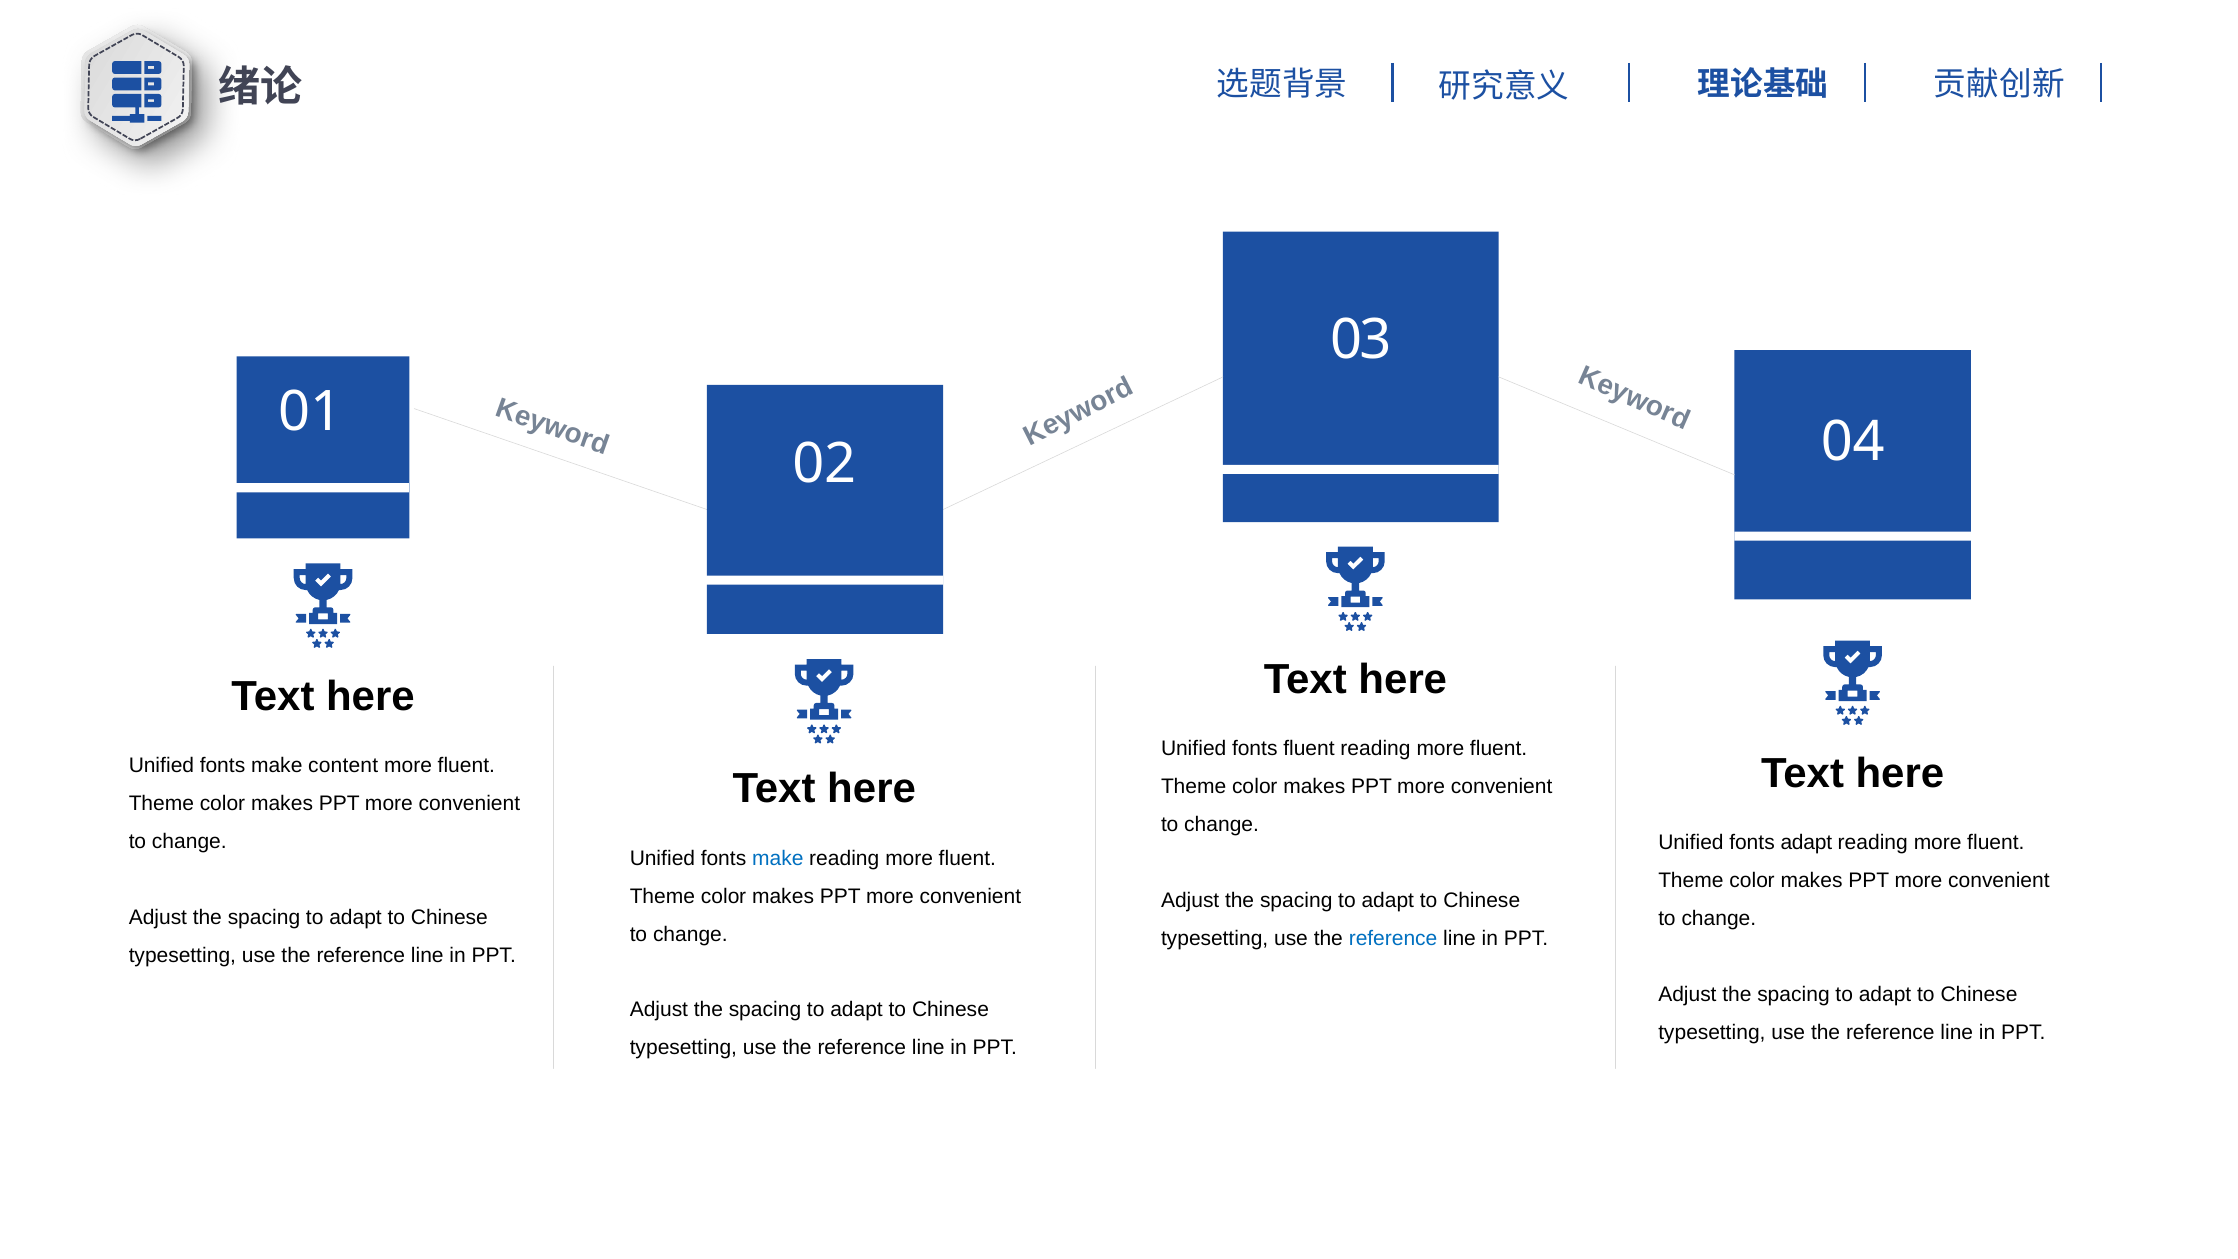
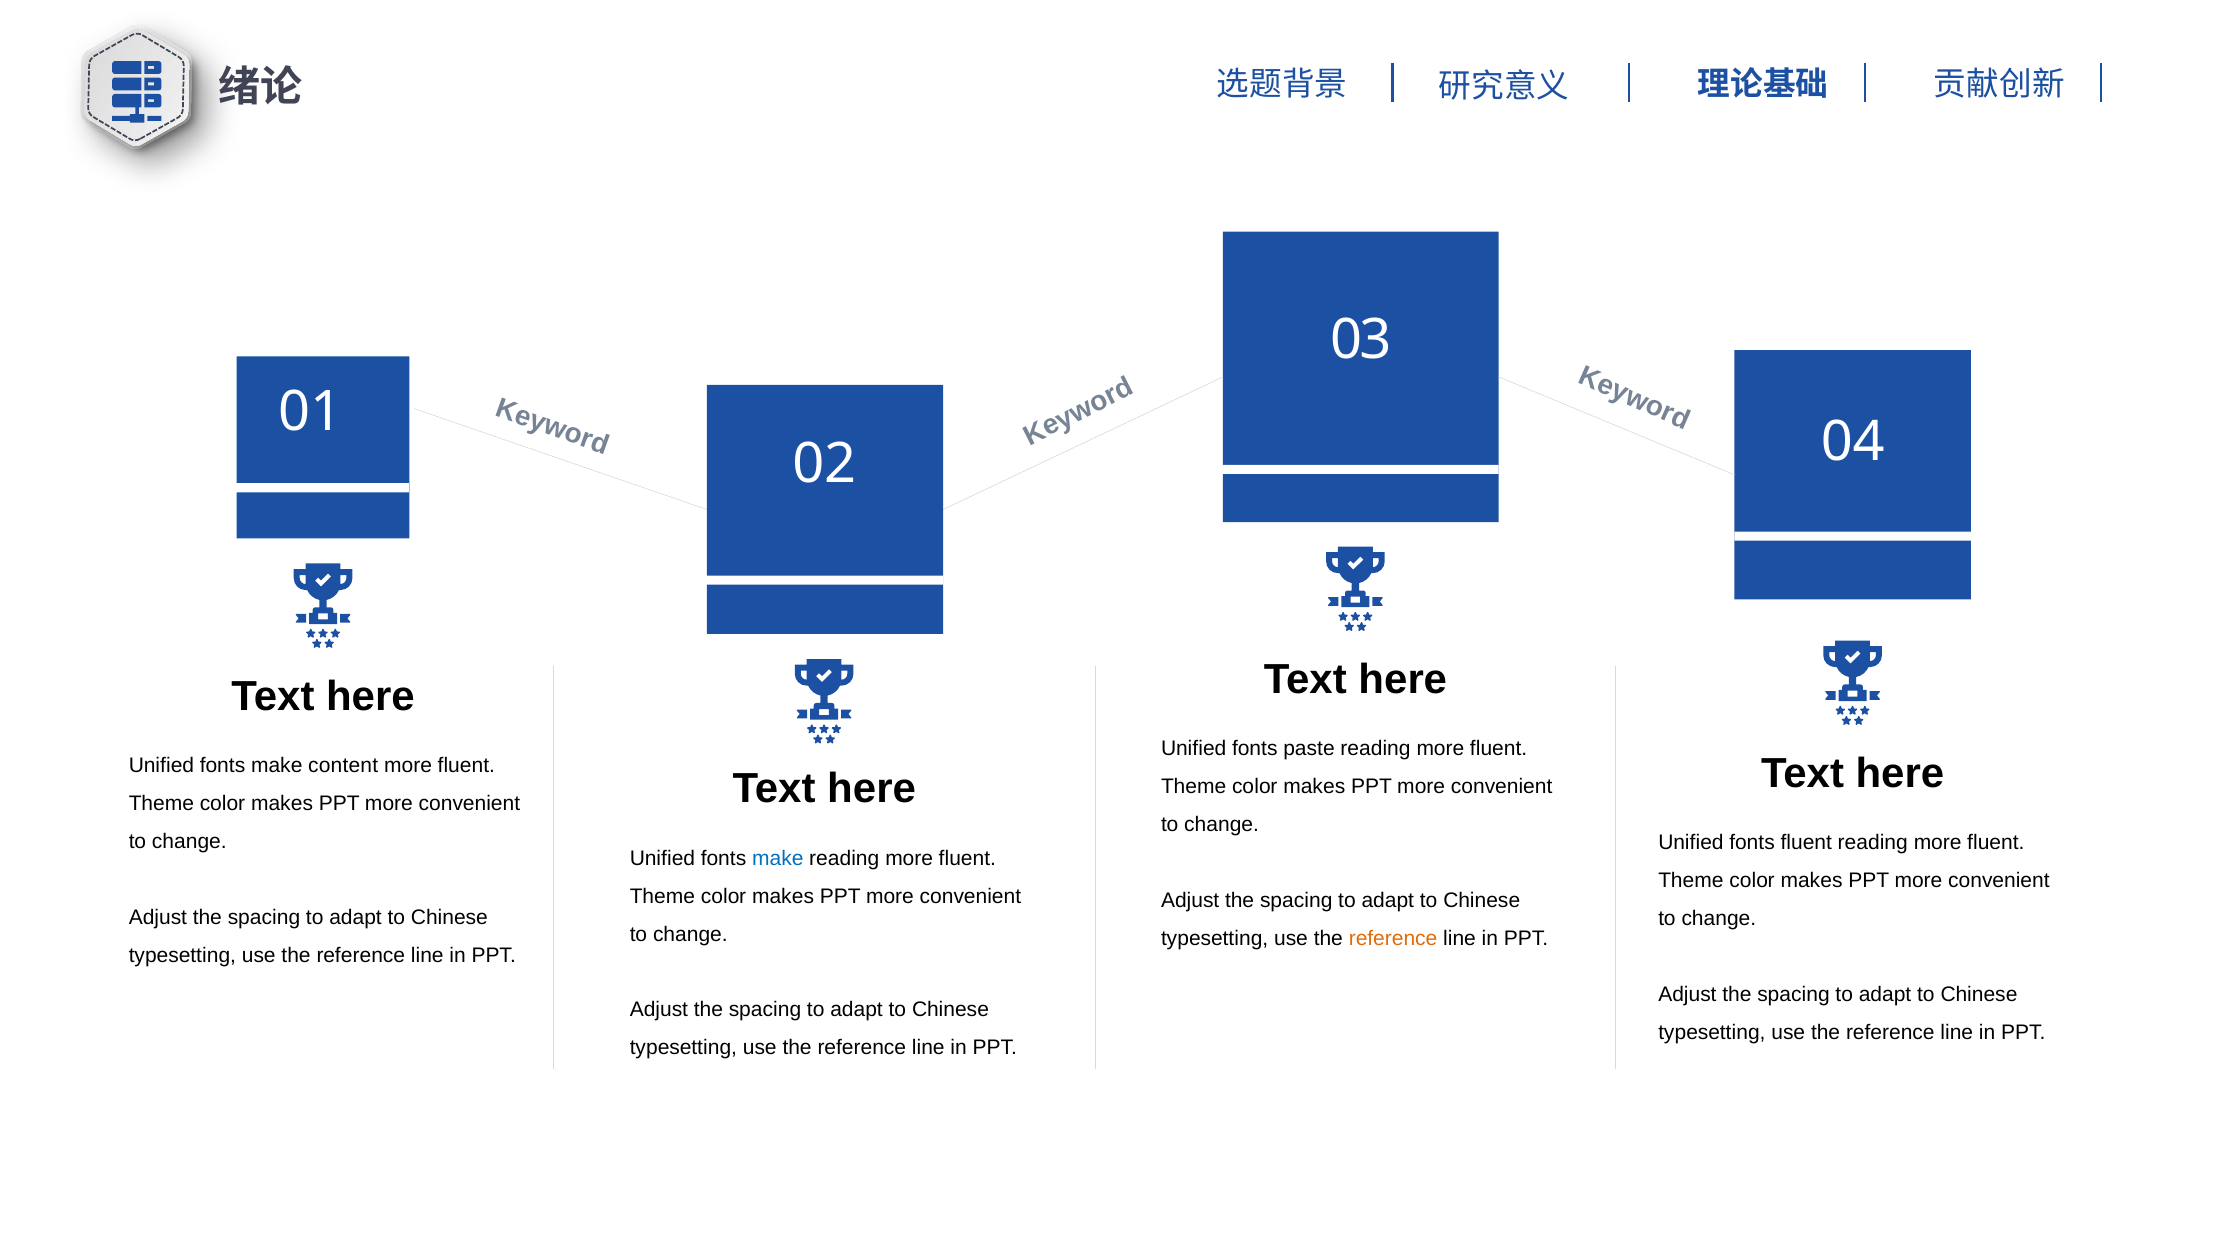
fonts fluent: fluent -> paste
fonts adapt: adapt -> fluent
reference at (1393, 938) colour: blue -> orange
